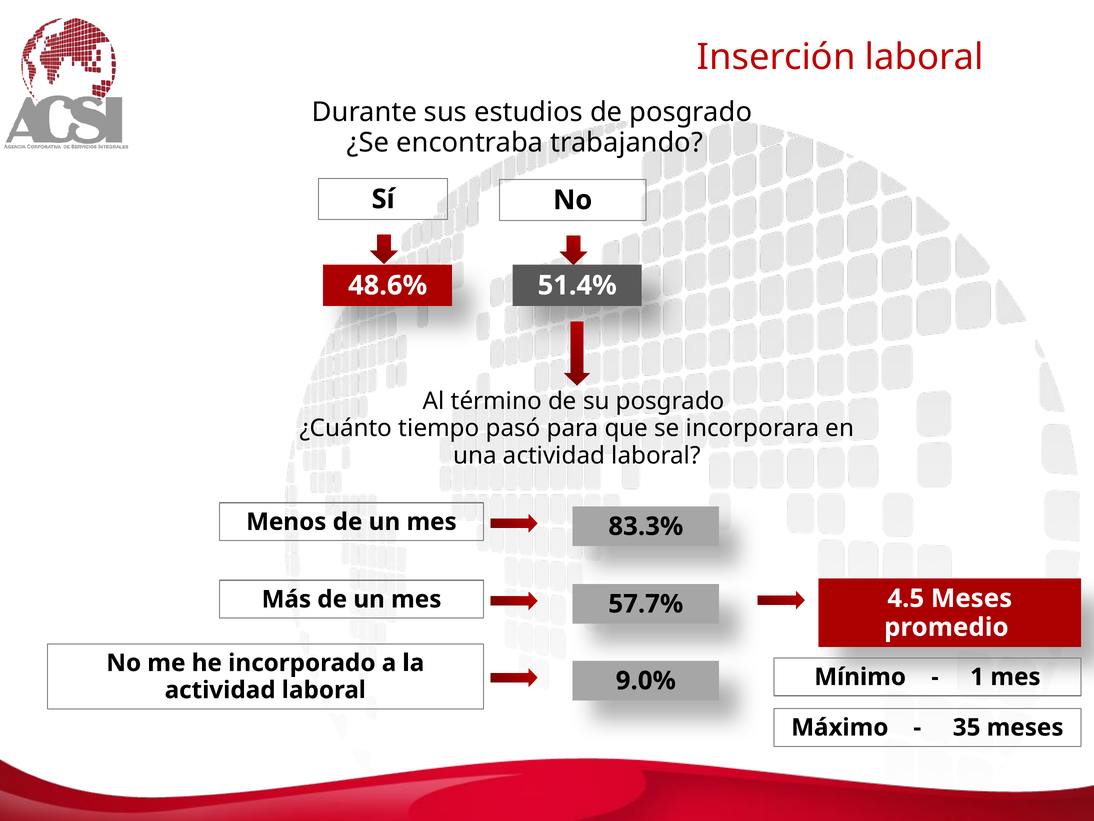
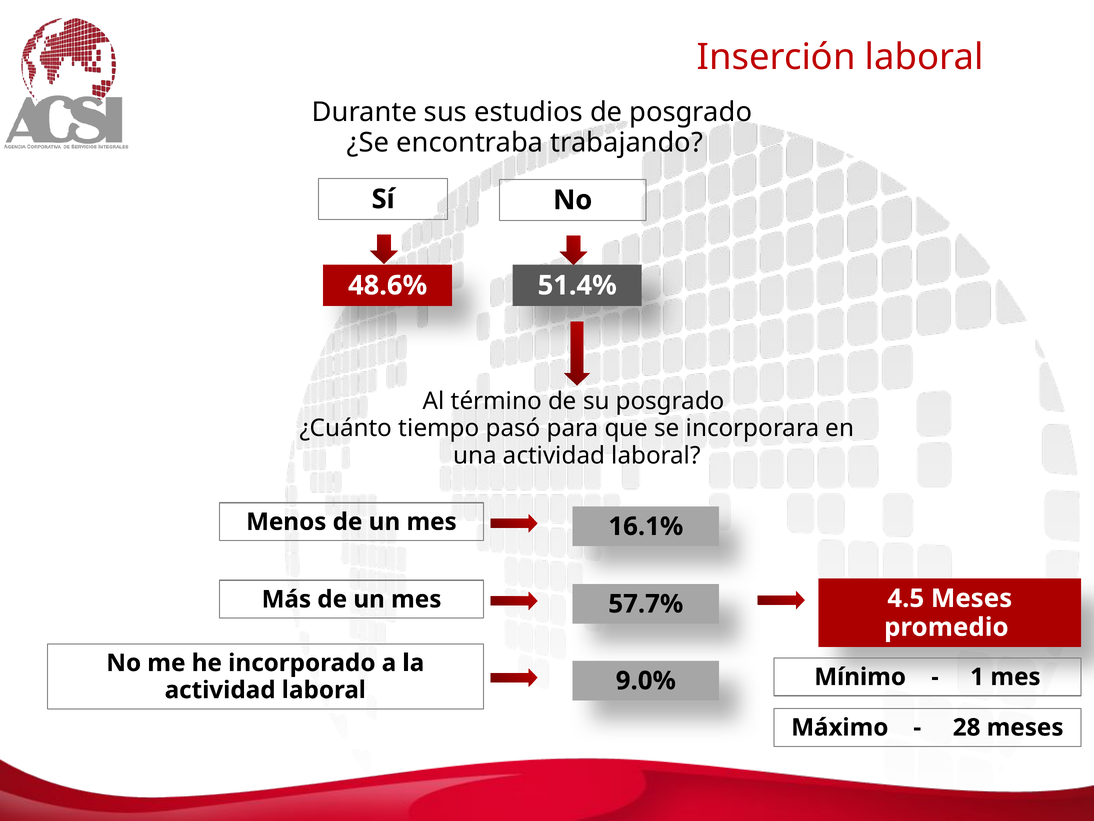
83.3%: 83.3% -> 16.1%
35: 35 -> 28
